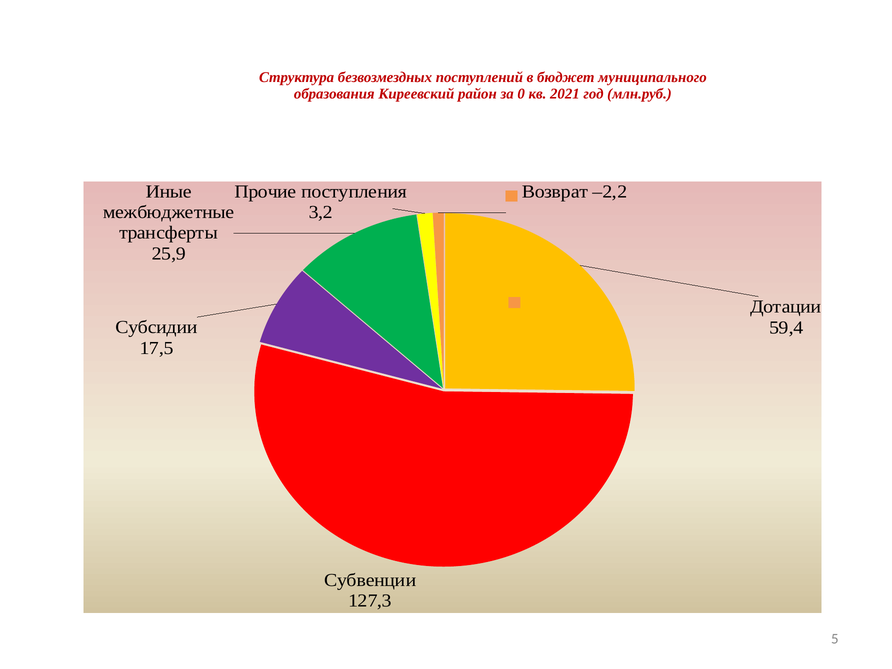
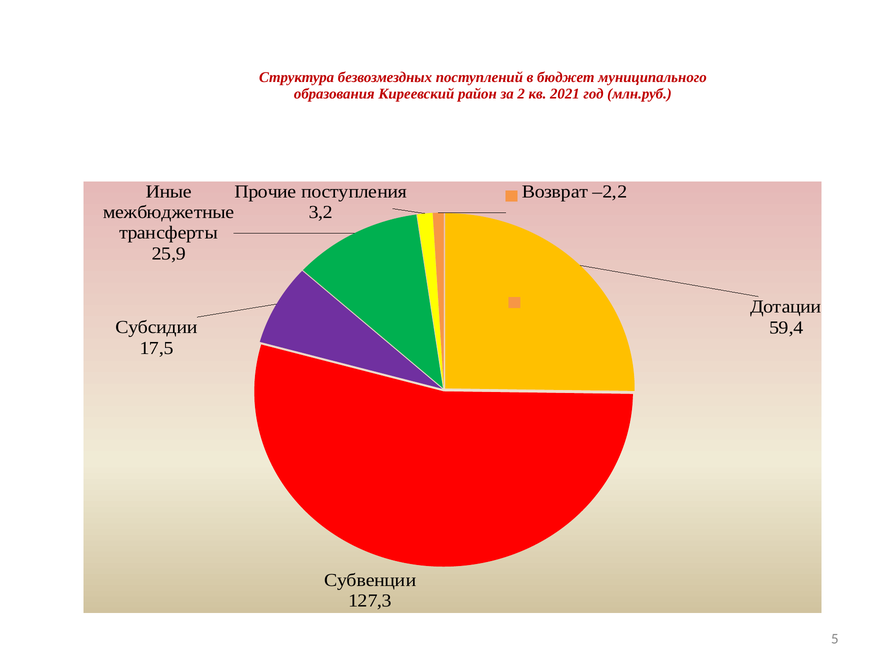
0: 0 -> 2
